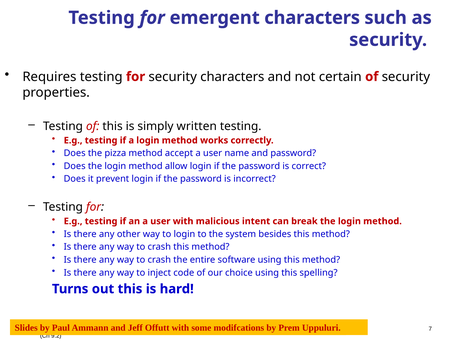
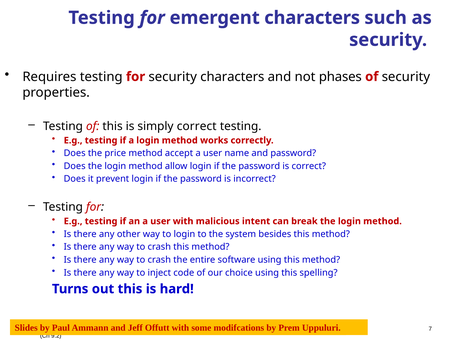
certain: certain -> phases
simply written: written -> correct
pizza: pizza -> price
